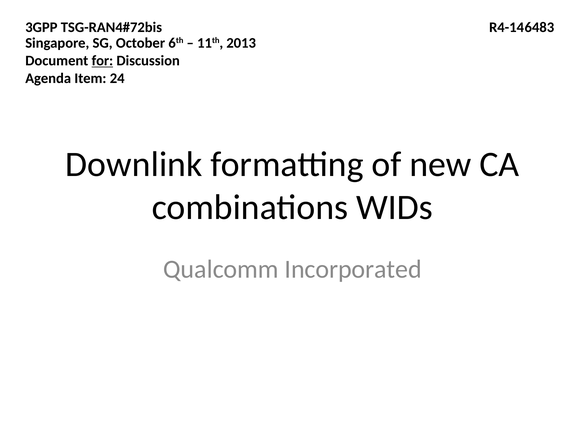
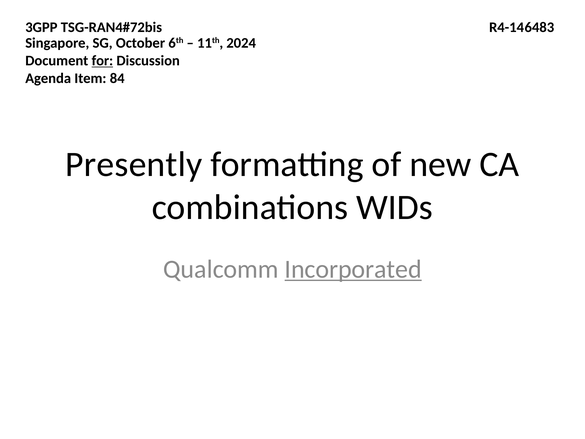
2013: 2013 -> 2024
24: 24 -> 84
Downlink: Downlink -> Presently
Incorporated underline: none -> present
